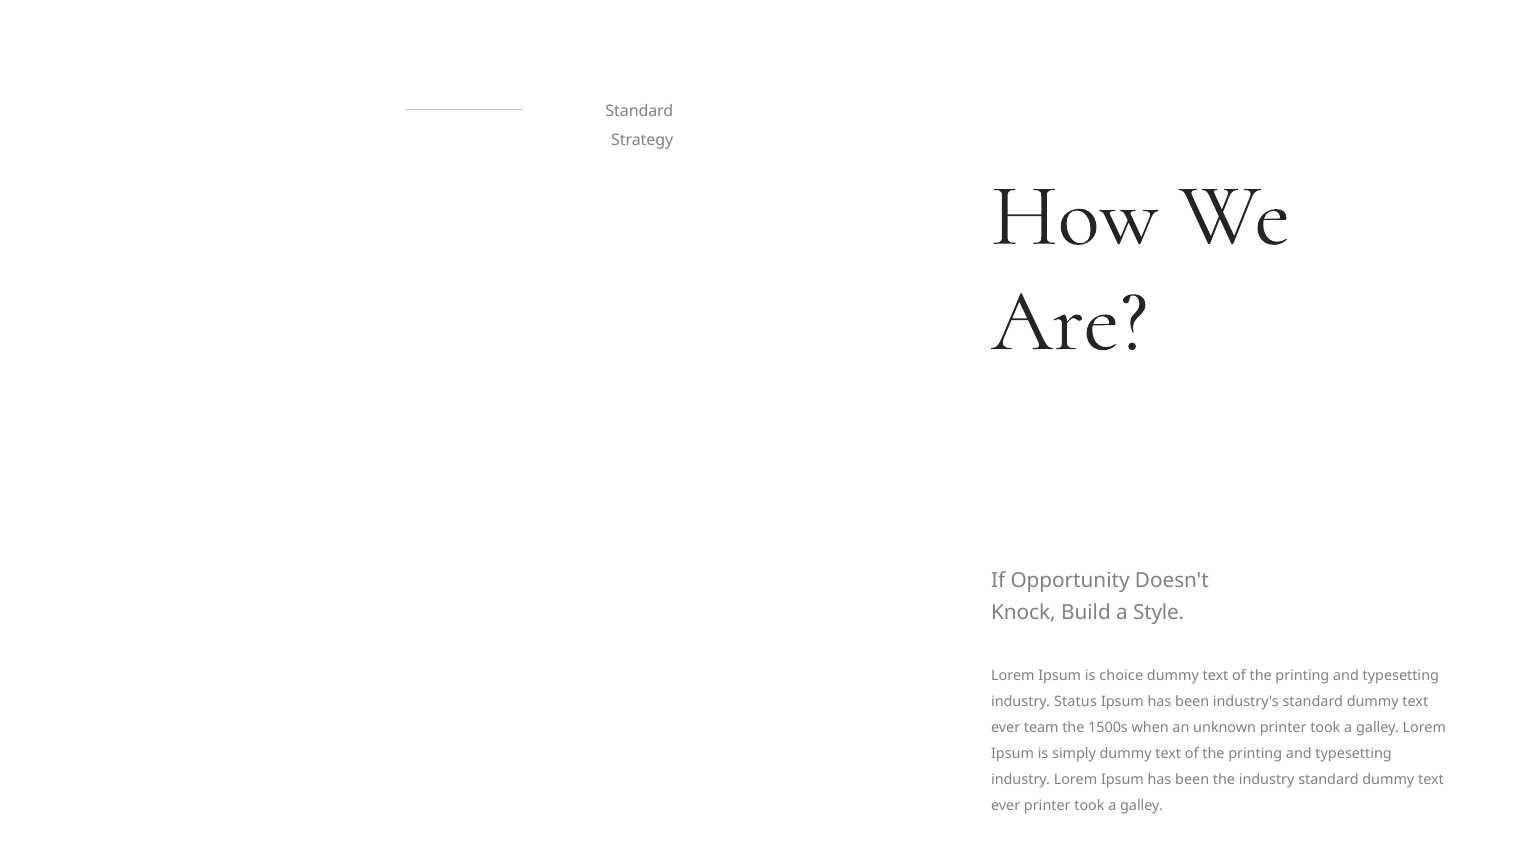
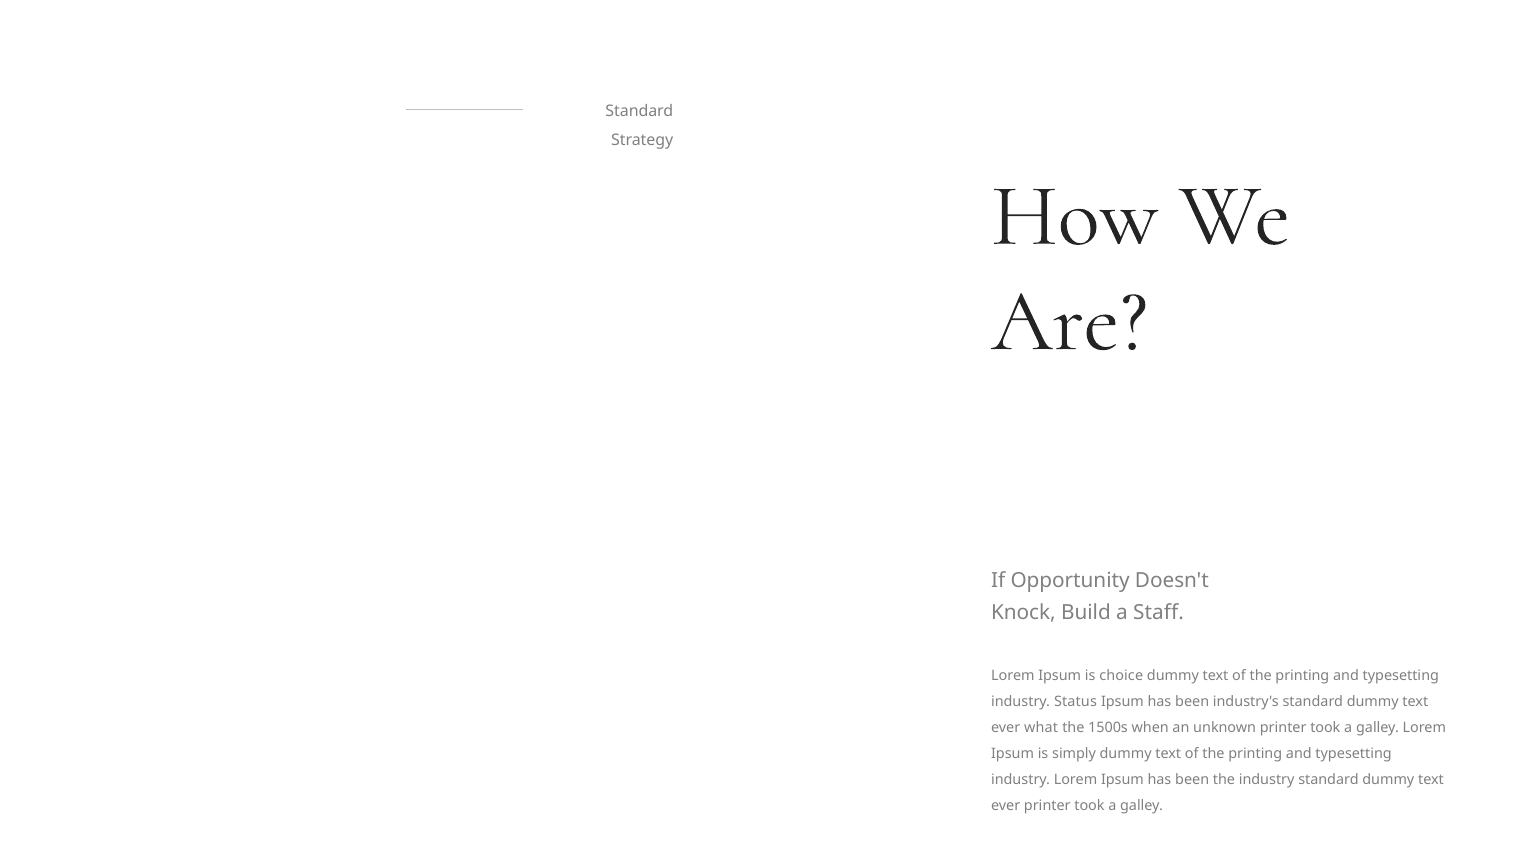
Style: Style -> Staff
team: team -> what
